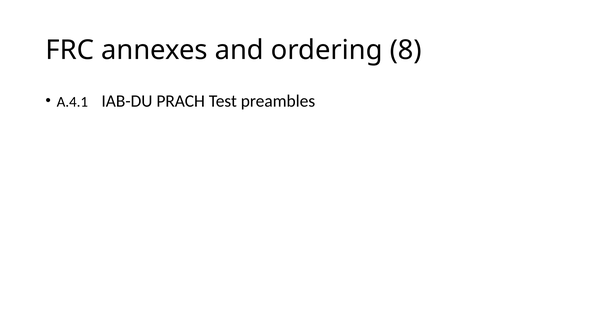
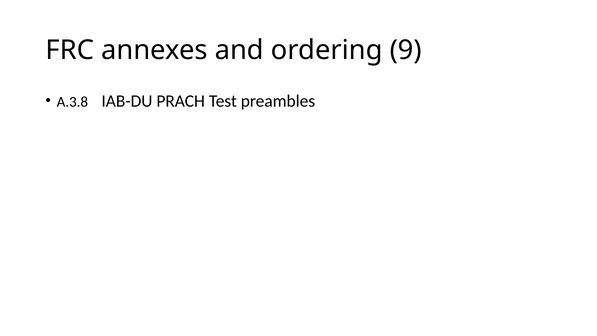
8: 8 -> 9
A.4.1: A.4.1 -> A.3.8
